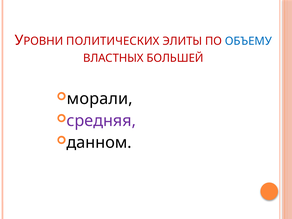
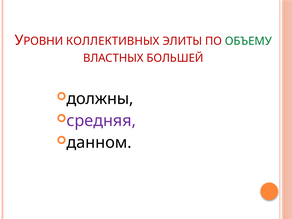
ПОЛИТИЧЕСКИХ: ПОЛИТИЧЕСКИХ -> КОЛЛЕКТИВНЫХ
ОБЪЕМУ colour: blue -> green
морали: морали -> должны
